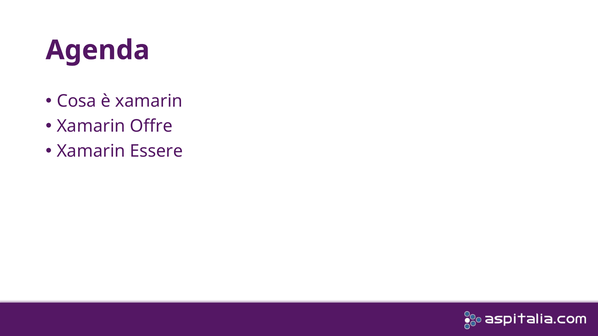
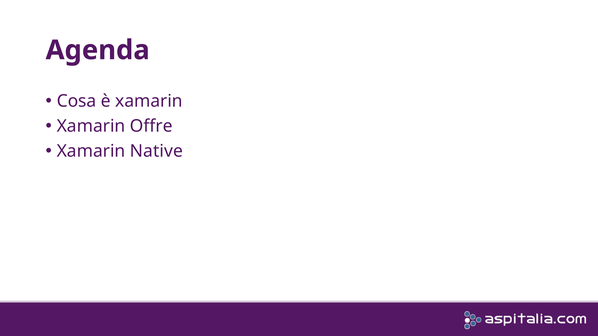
Essere: Essere -> Native
